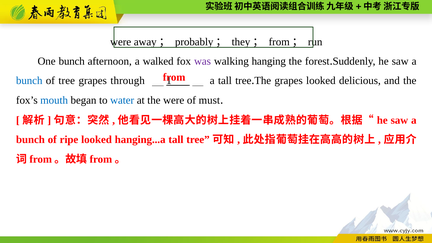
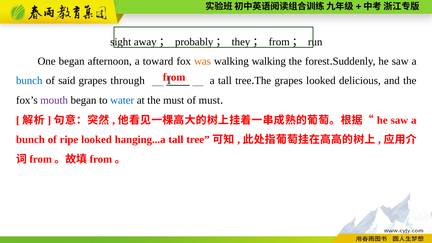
were at (121, 42): were -> sight
One bunch: bunch -> began
walked: walked -> toward
was colour: purple -> orange
walking hanging: hanging -> walking
of tree: tree -> said
mouth colour: blue -> purple
the were: were -> must
